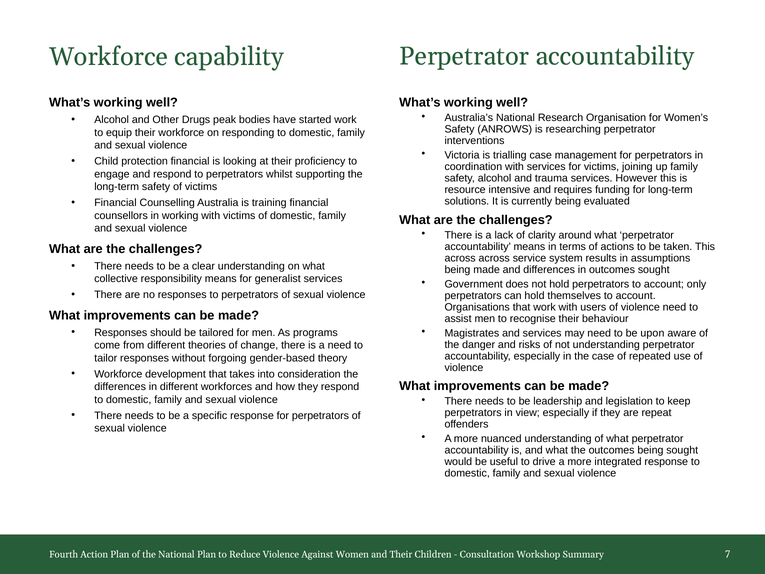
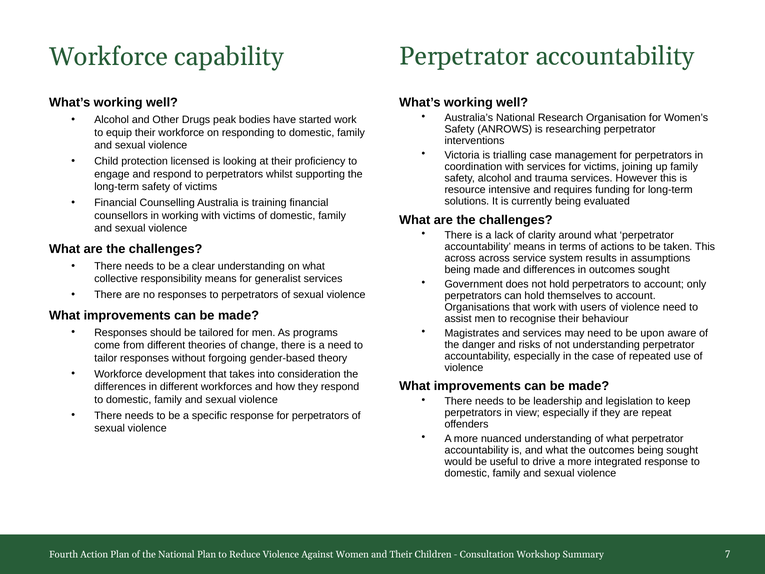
protection financial: financial -> licensed
